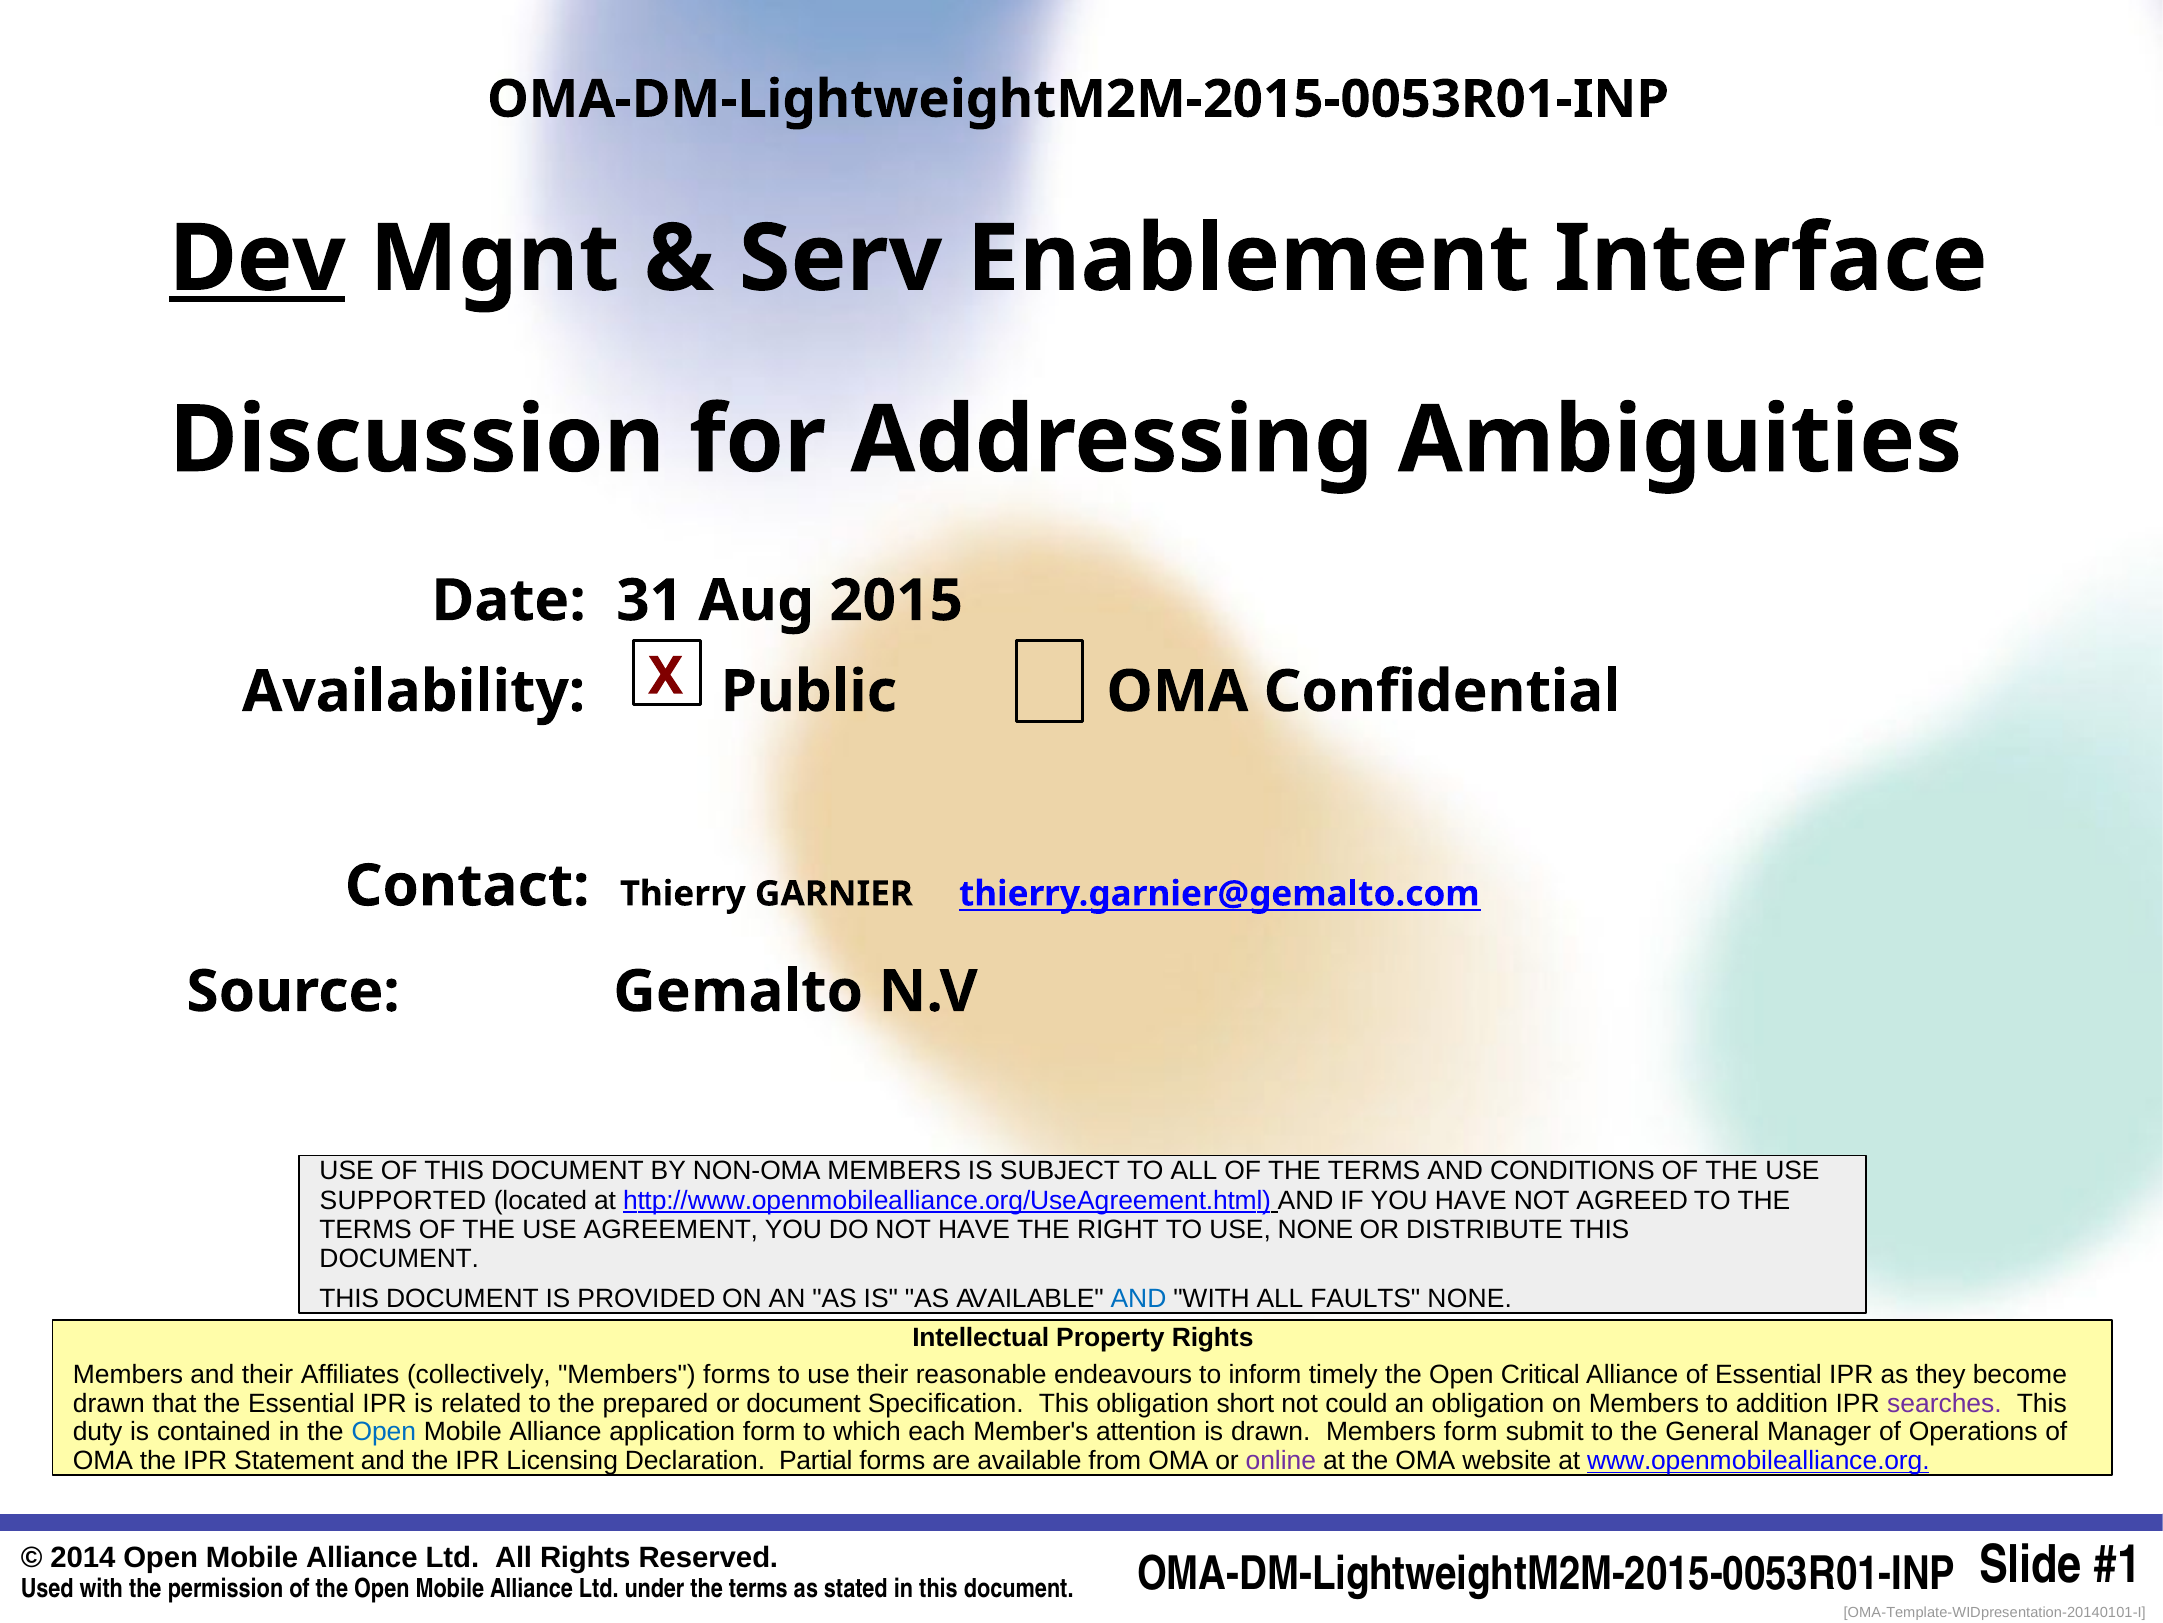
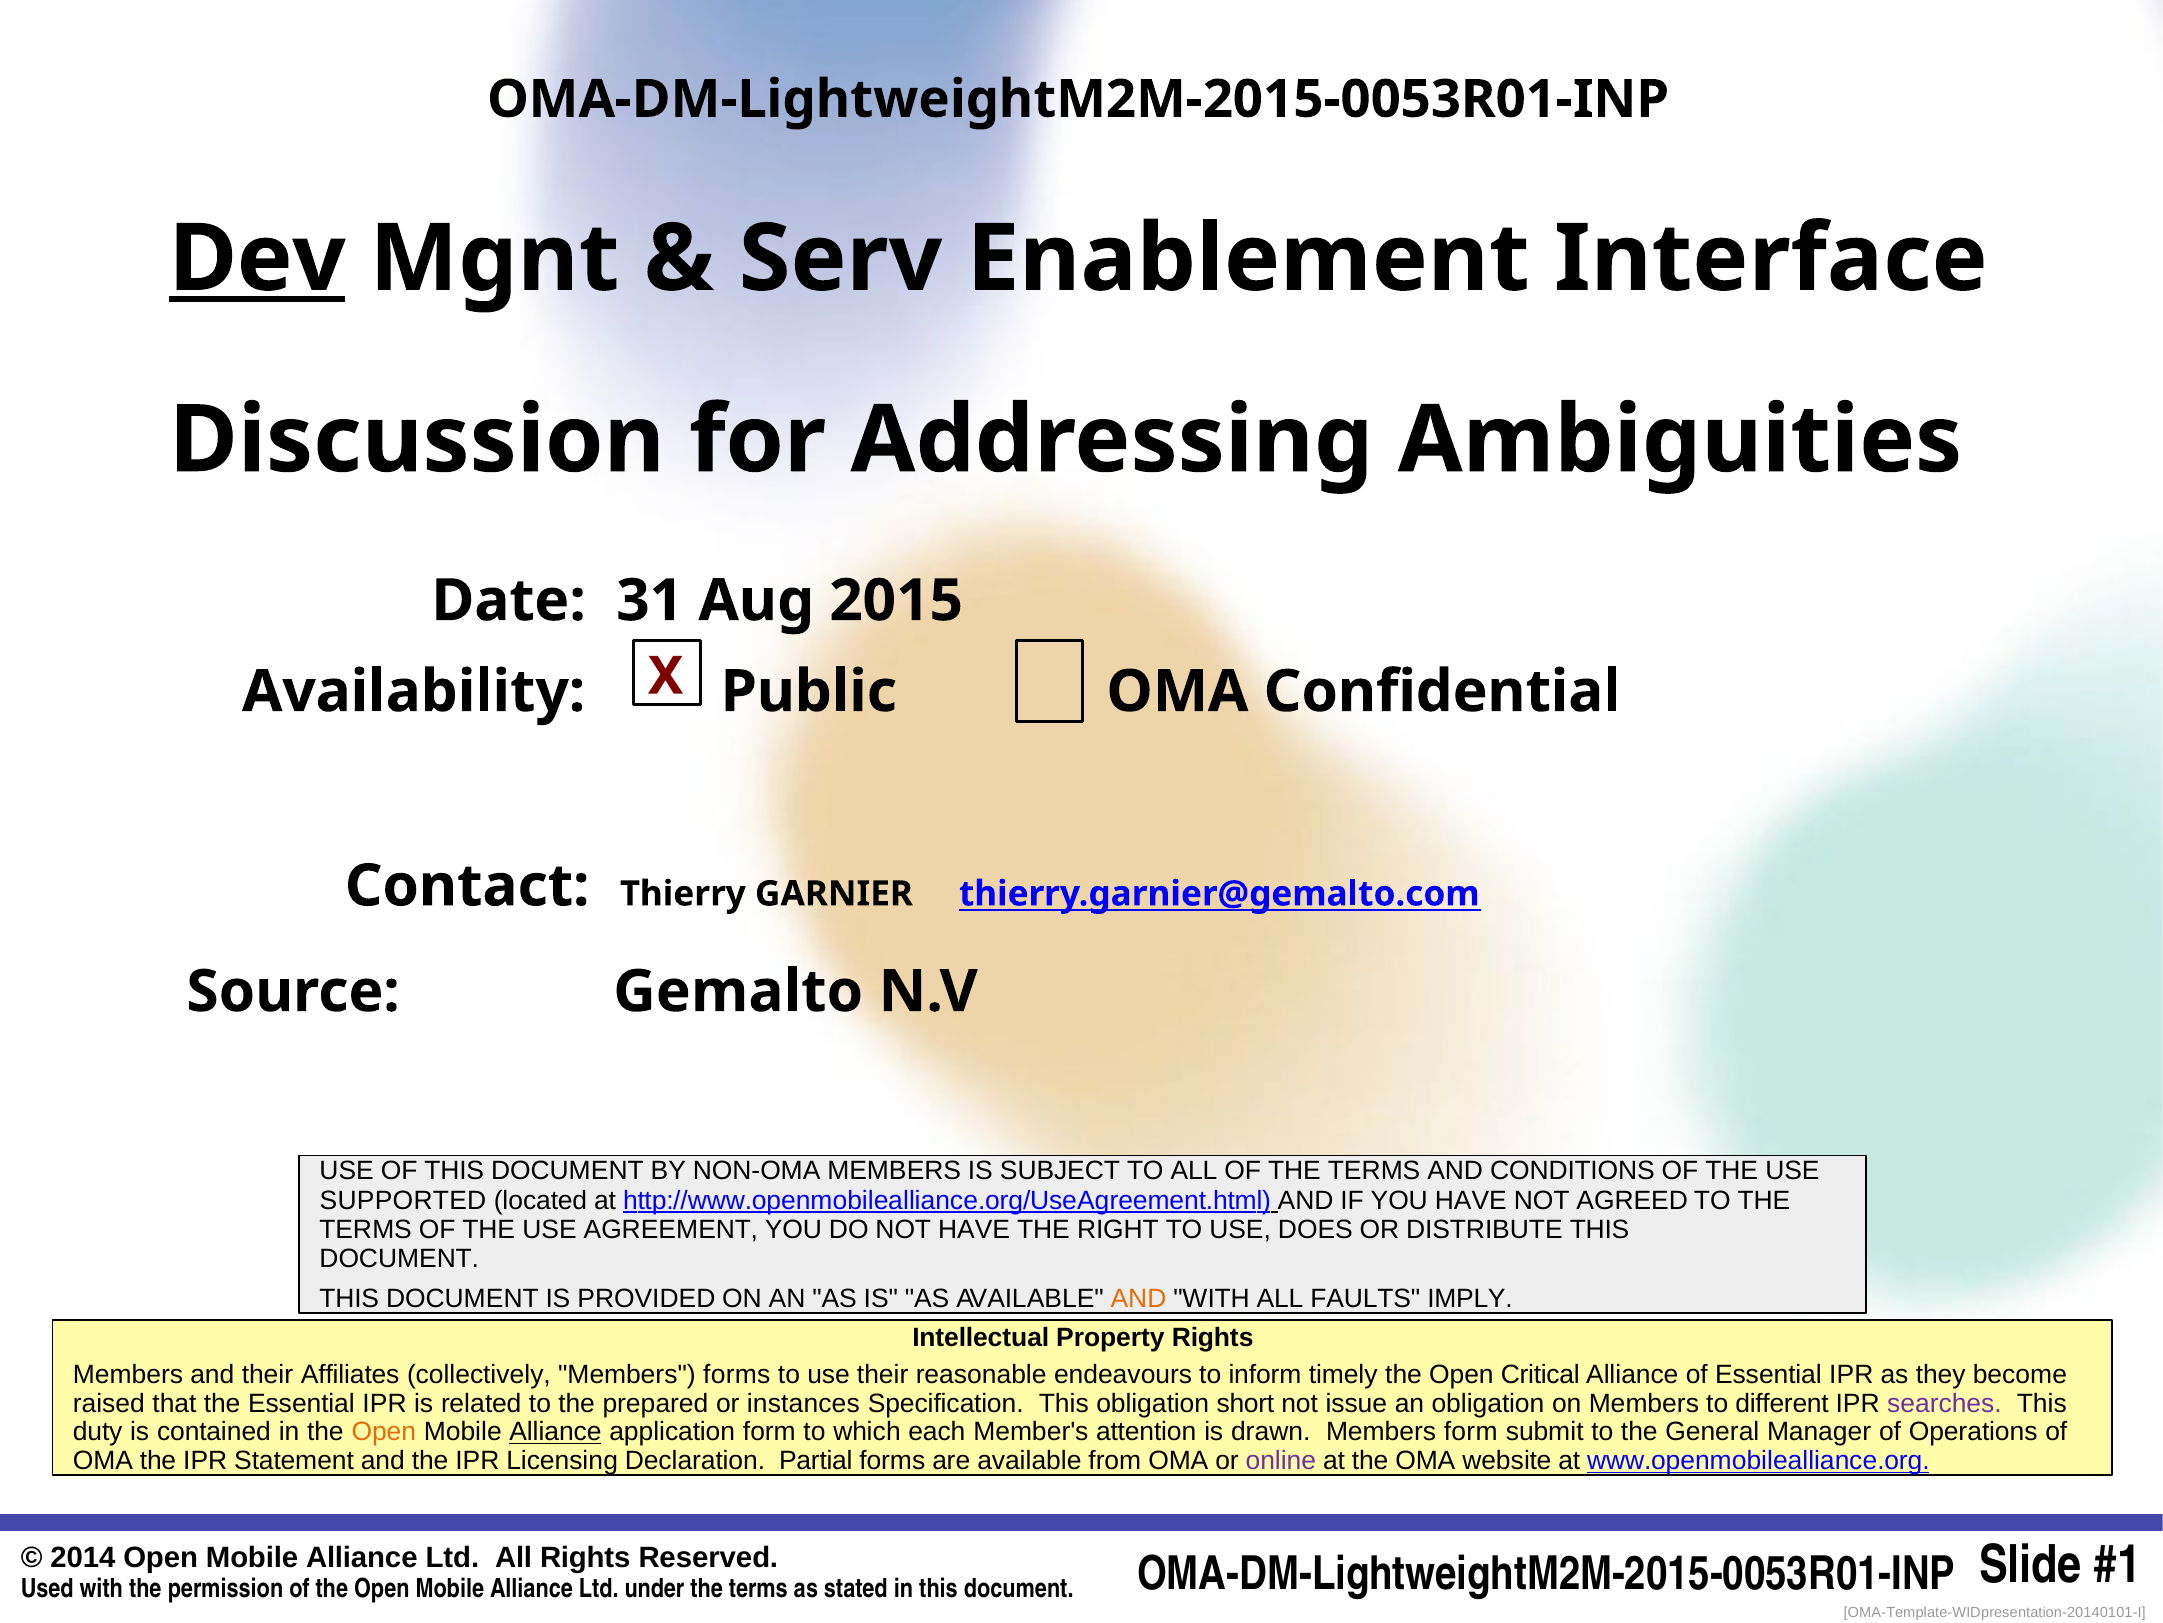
USE NONE: NONE -> DOES
AND at (1138, 1299) colour: blue -> orange
FAULTS NONE: NONE -> IMPLY
drawn at (109, 1403): drawn -> raised
or document: document -> instances
could: could -> issue
addition: addition -> different
Open at (384, 1432) colour: blue -> orange
Alliance at (555, 1432) underline: none -> present
